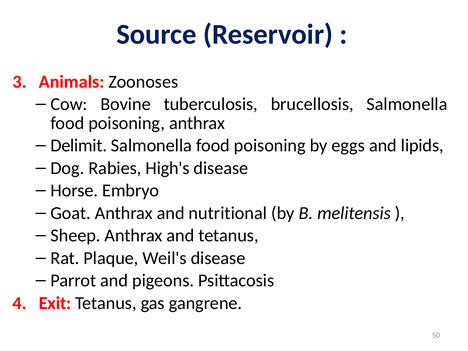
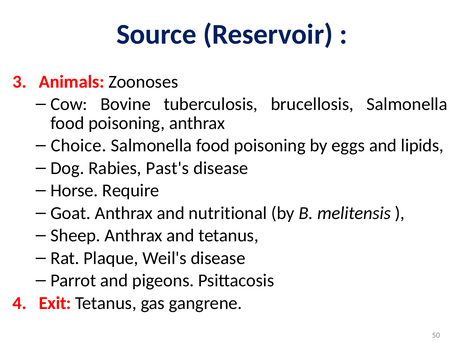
Delimit: Delimit -> Choice
High's: High's -> Past's
Embryo: Embryo -> Require
